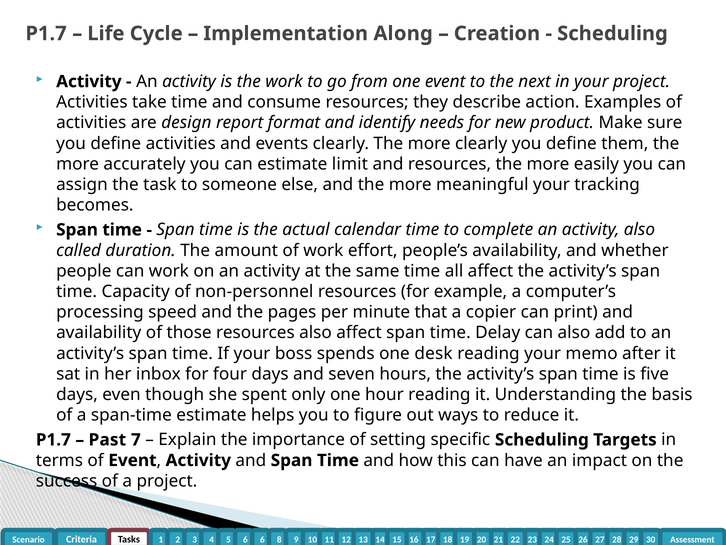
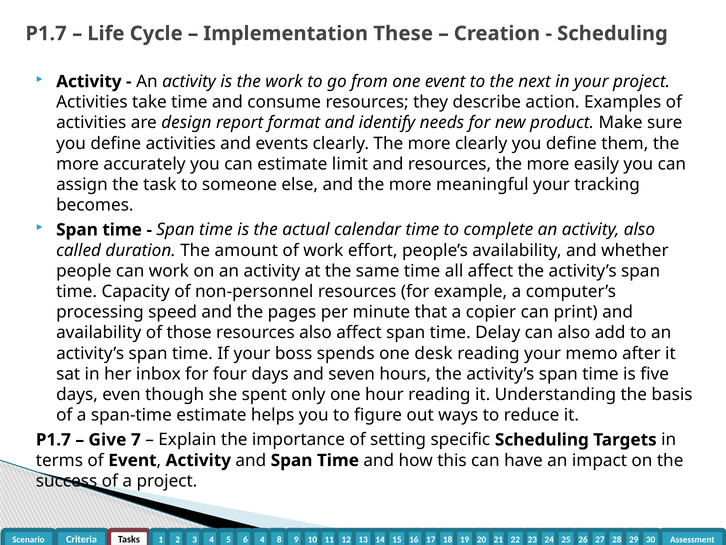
Along: Along -> These
Past: Past -> Give
6 at (262, 539): 6 -> 4
